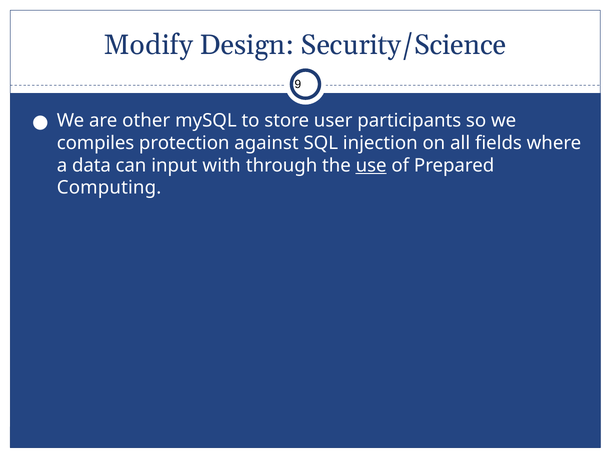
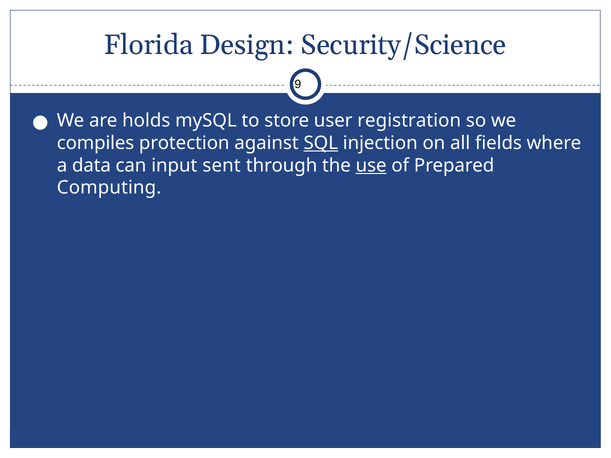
Modify: Modify -> Florida
other: other -> holds
participants: participants -> registration
SQL underline: none -> present
with: with -> sent
